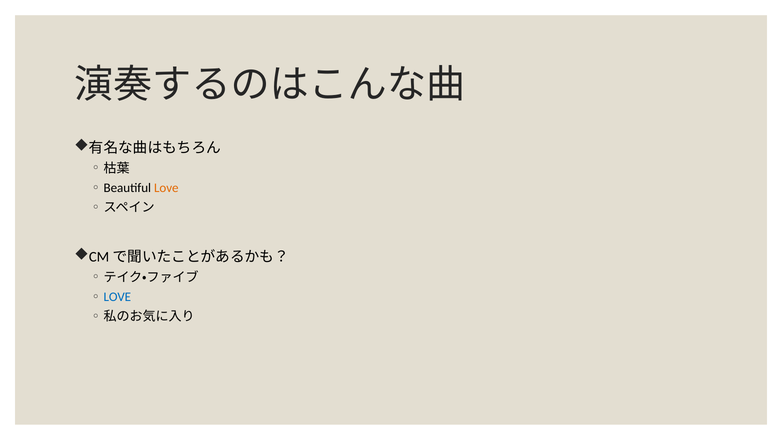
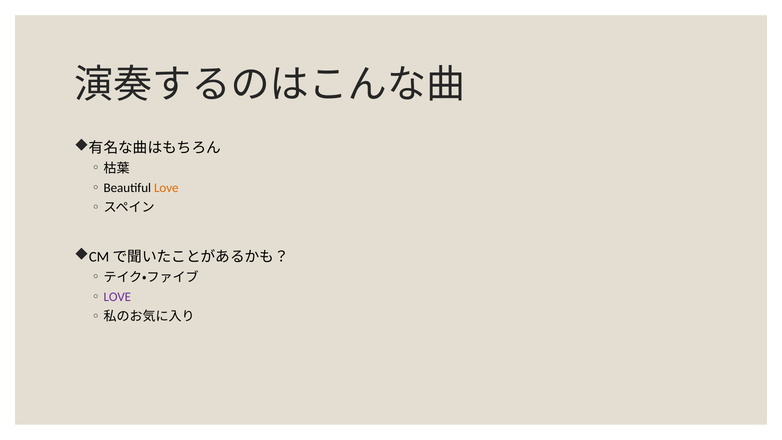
LOVE at (117, 297) colour: blue -> purple
